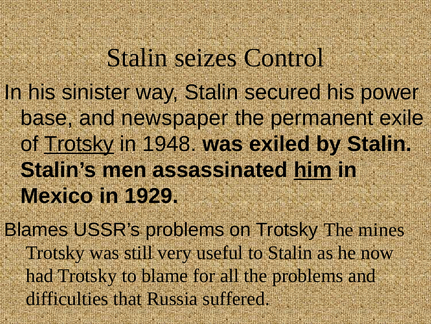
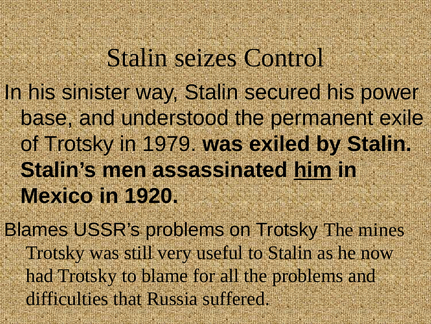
newspaper: newspaper -> understood
Trotsky at (79, 144) underline: present -> none
1948: 1948 -> 1979
1929: 1929 -> 1920
